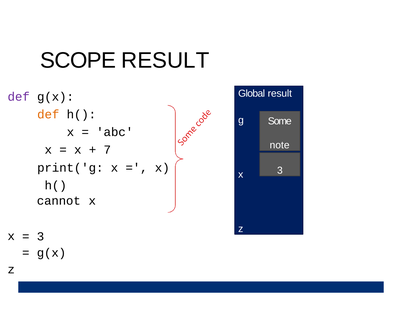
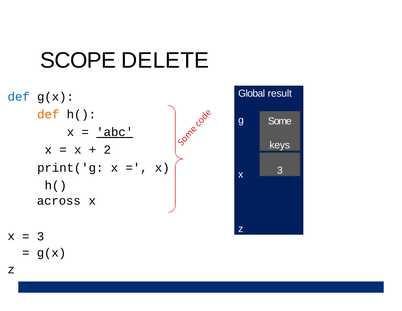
SCOPE RESULT: RESULT -> DELETE
def at (19, 97) colour: purple -> blue
abc underline: none -> present
note: note -> keys
7: 7 -> 2
cannot: cannot -> across
